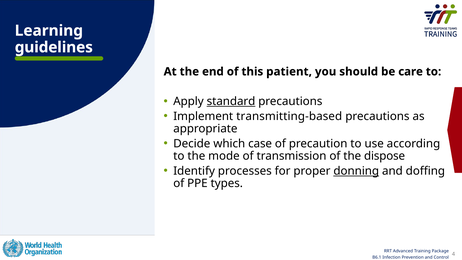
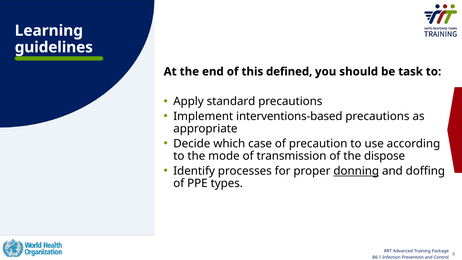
patient: patient -> defined
care: care -> task
standard underline: present -> none
transmitting-based: transmitting-based -> interventions-based
